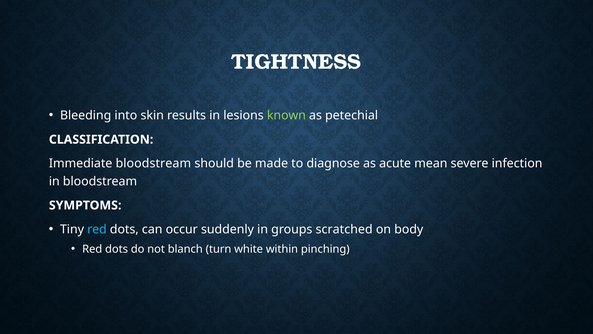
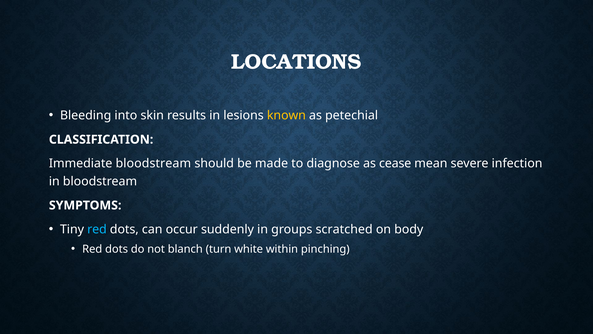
TIGHTNESS: TIGHTNESS -> LOCATIONS
known colour: light green -> yellow
acute: acute -> cease
